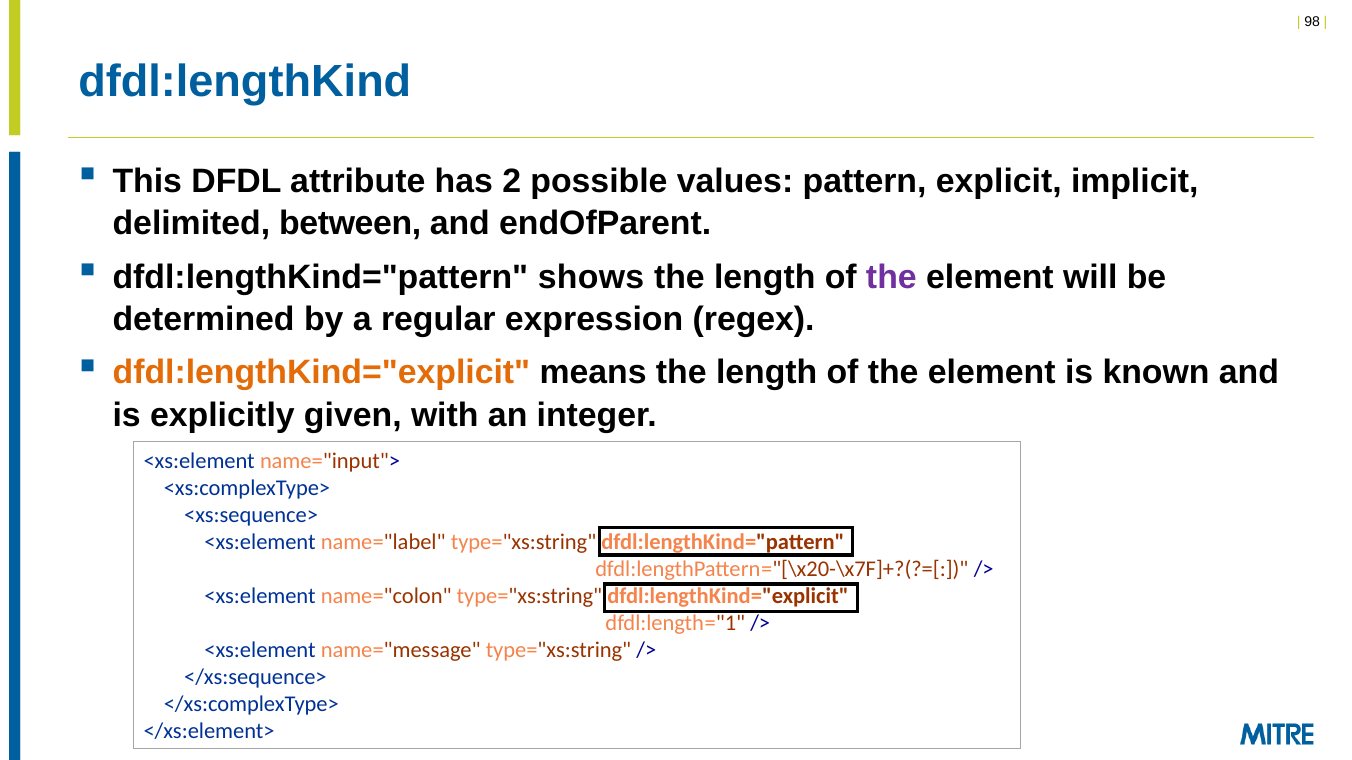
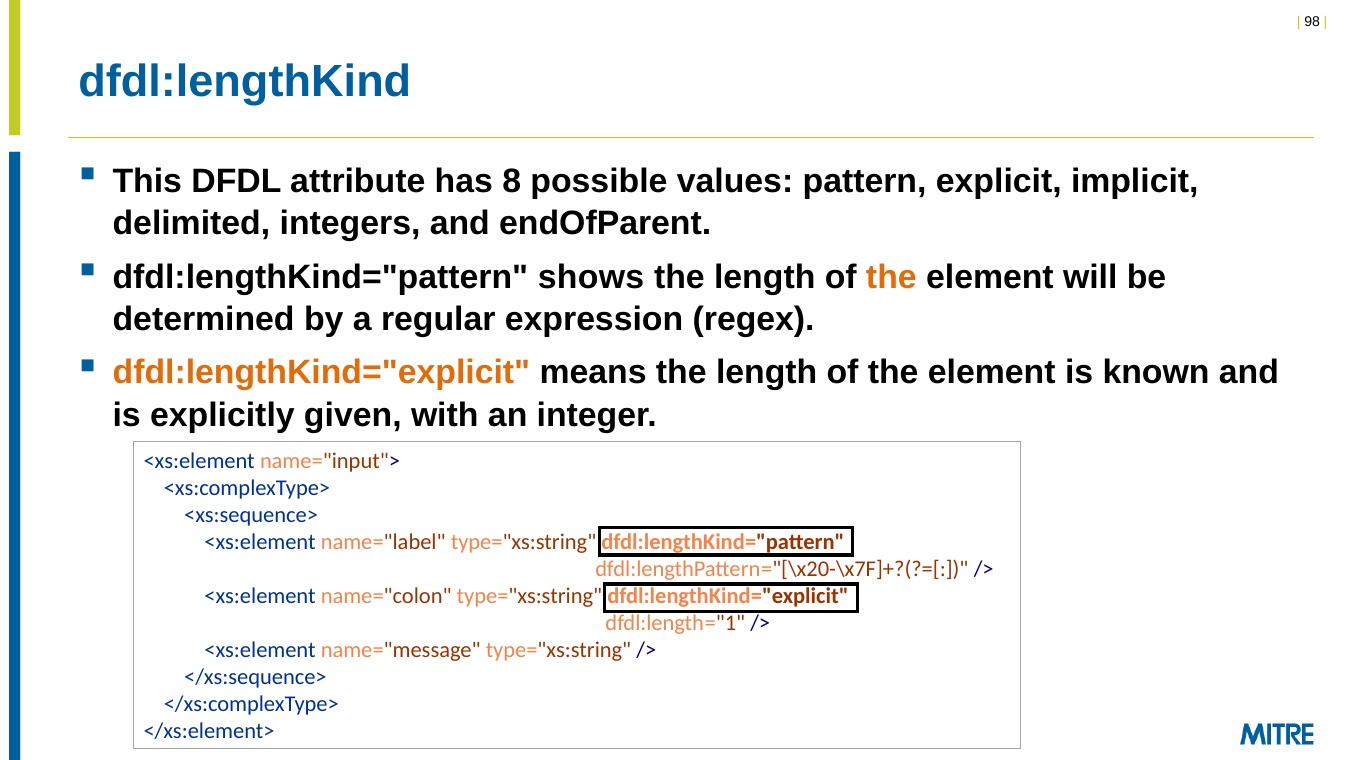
2: 2 -> 8
between: between -> integers
the at (891, 277) colour: purple -> orange
